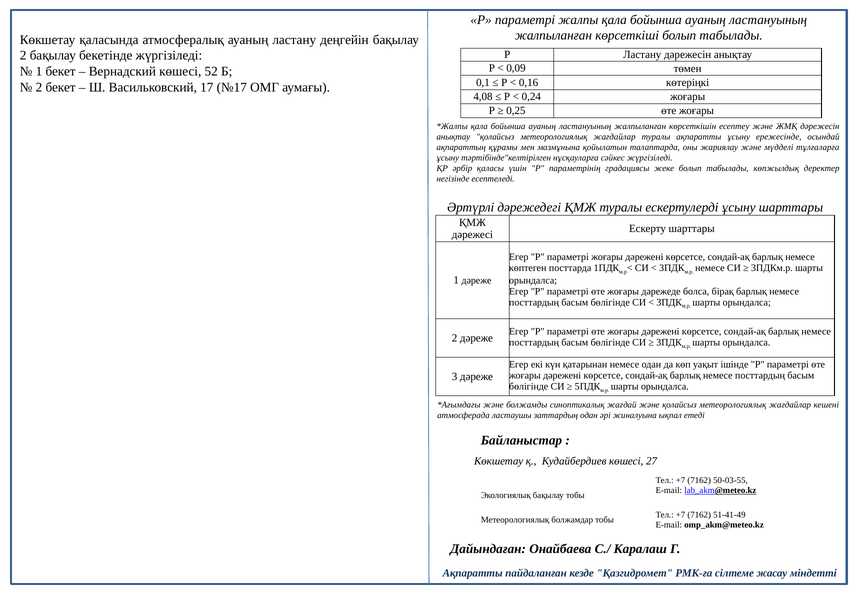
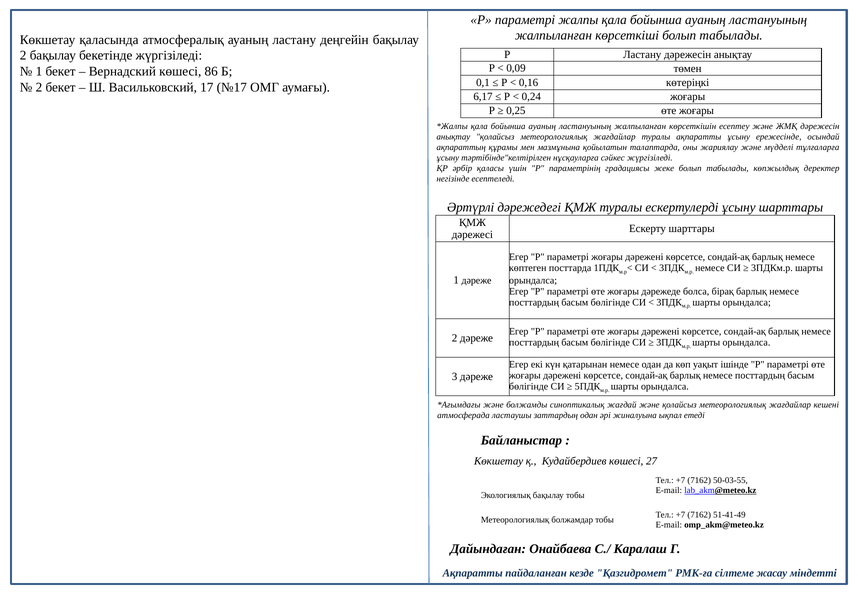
52: 52 -> 86
4,08: 4,08 -> 6,17
